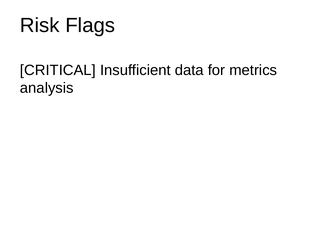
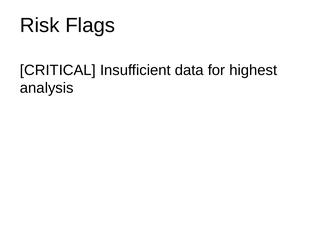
metrics: metrics -> highest
